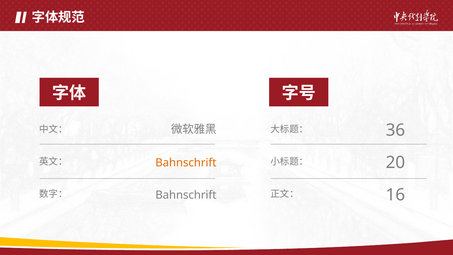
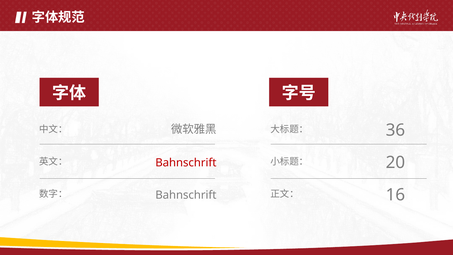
Bahnschrift at (186, 163) colour: orange -> red
